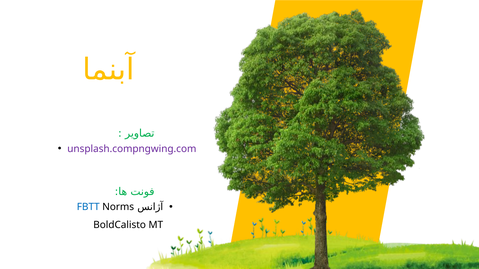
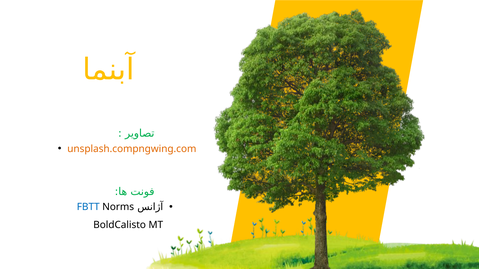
unsplash.compngwing.com colour: purple -> orange
